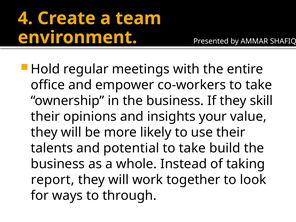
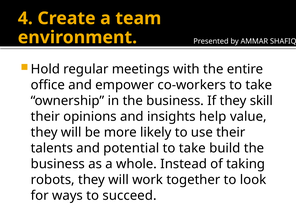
your: your -> help
report: report -> robots
through: through -> succeed
